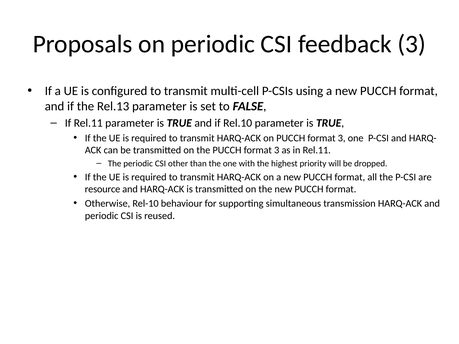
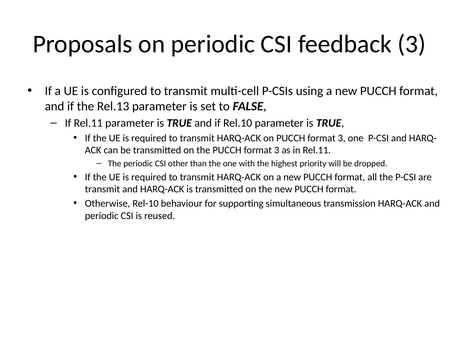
resource at (103, 189): resource -> transmit
